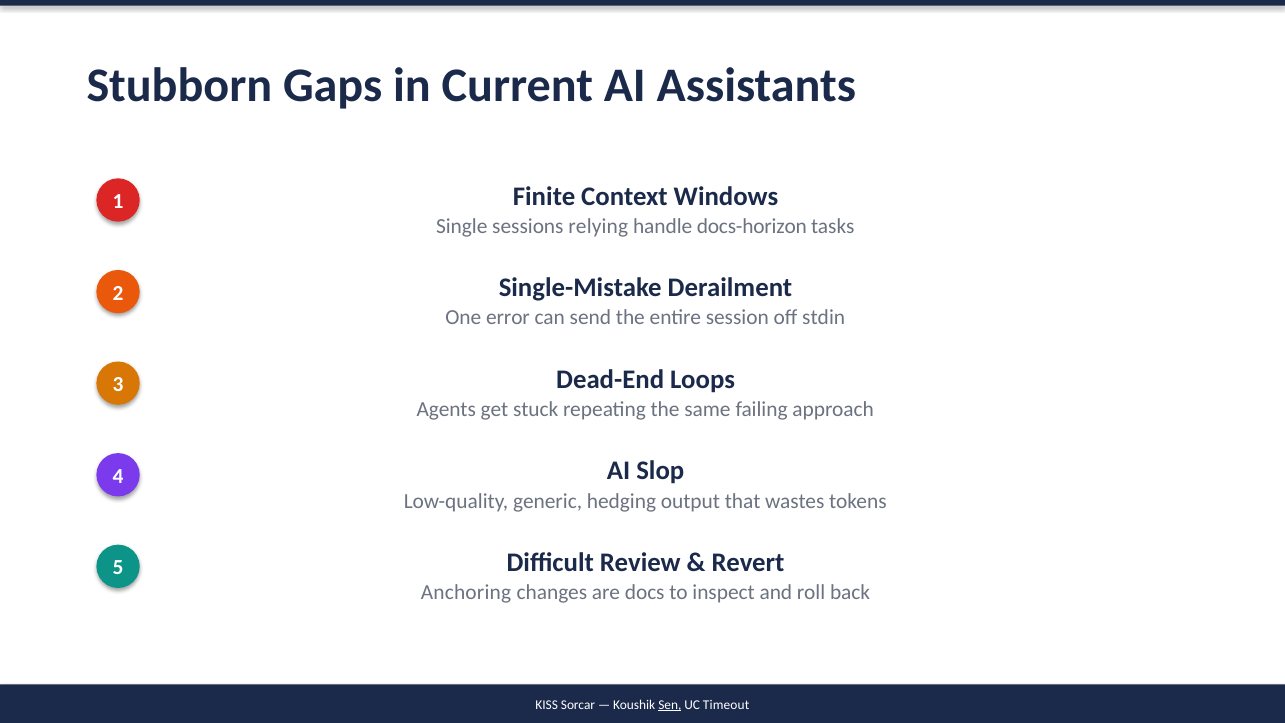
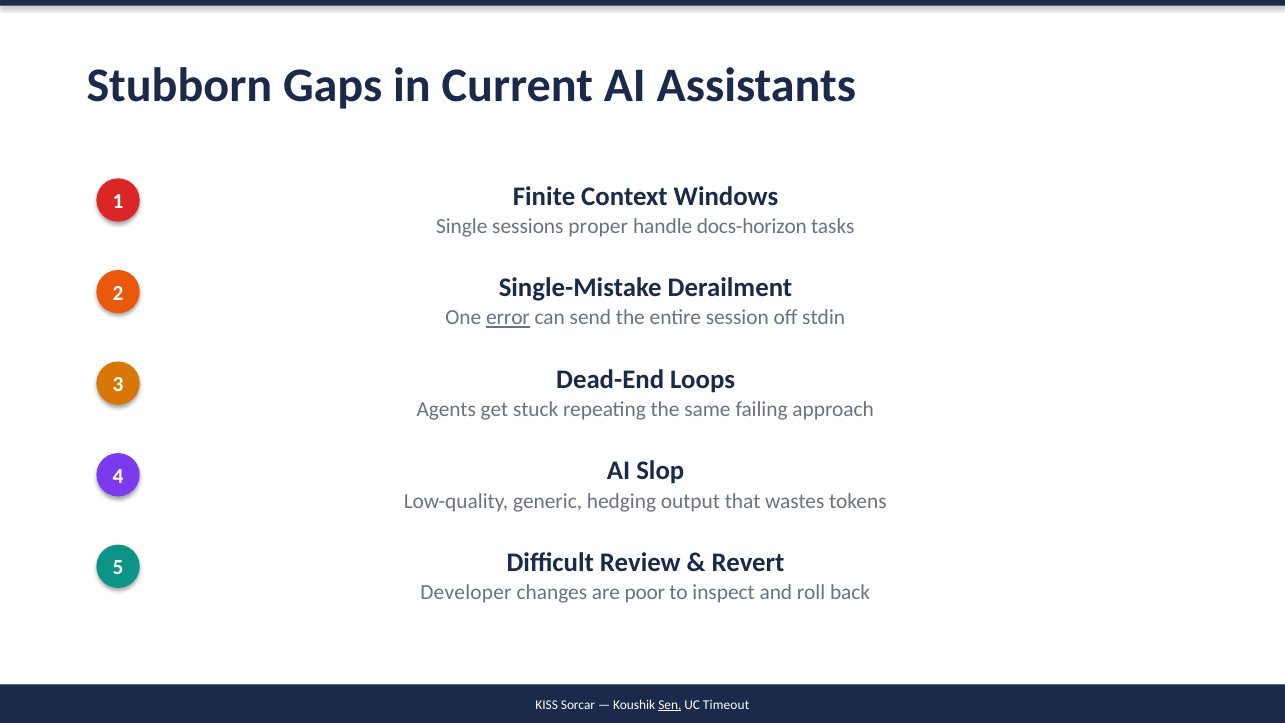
relying: relying -> proper
error underline: none -> present
Anchoring: Anchoring -> Developer
docs: docs -> poor
